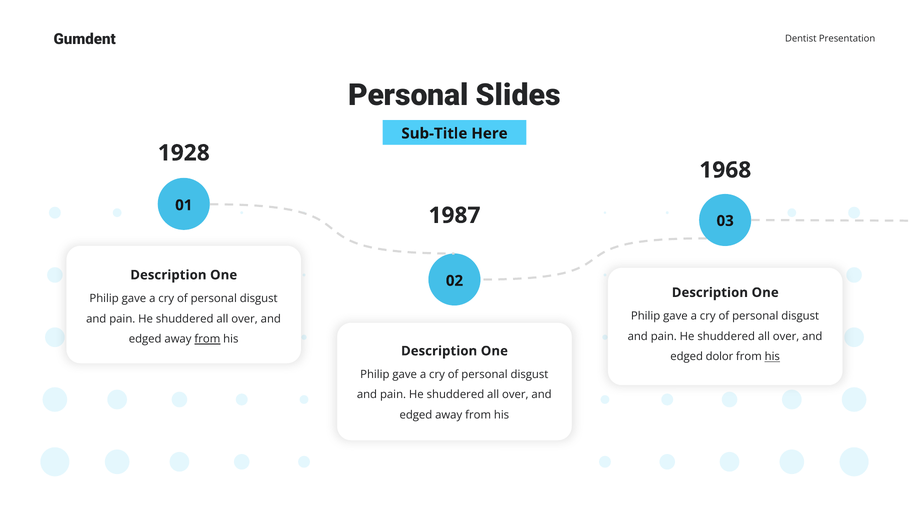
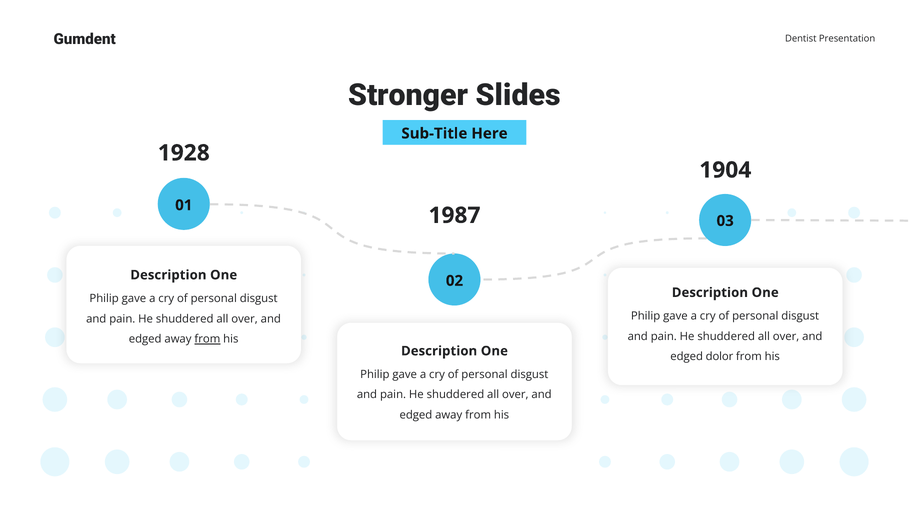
Personal at (408, 95): Personal -> Stronger
1968: 1968 -> 1904
his at (772, 357) underline: present -> none
